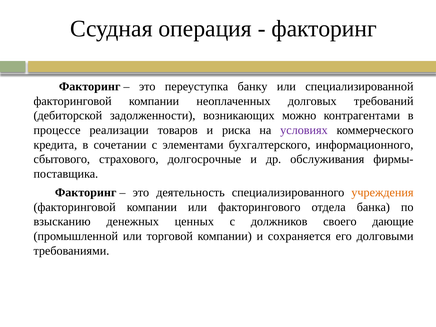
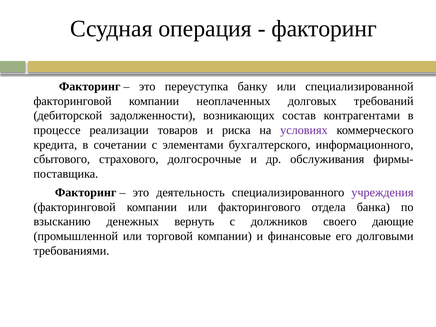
можно: можно -> состав
учреждения colour: orange -> purple
ценных: ценных -> вернуть
сохраняется: сохраняется -> финансовые
